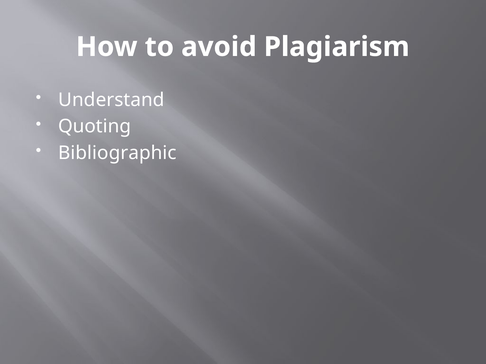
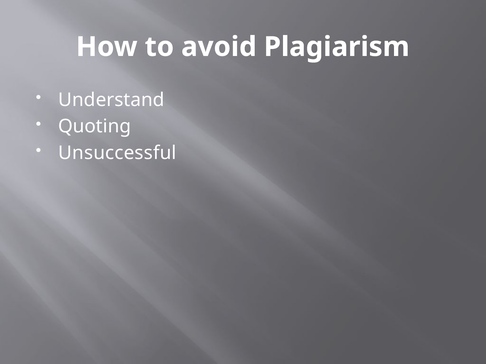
Bibliographic: Bibliographic -> Unsuccessful
